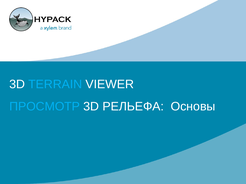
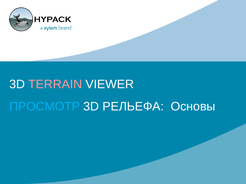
TERRAIN colour: light blue -> pink
